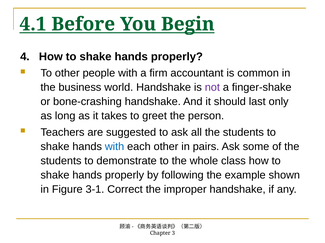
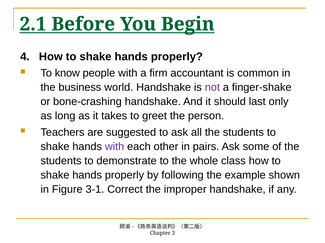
4.1: 4.1 -> 2.1
To other: other -> know
with at (115, 147) colour: blue -> purple
